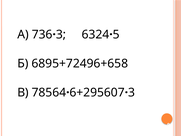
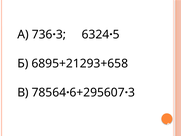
6895+72496+658: 6895+72496+658 -> 6895+21293+658
